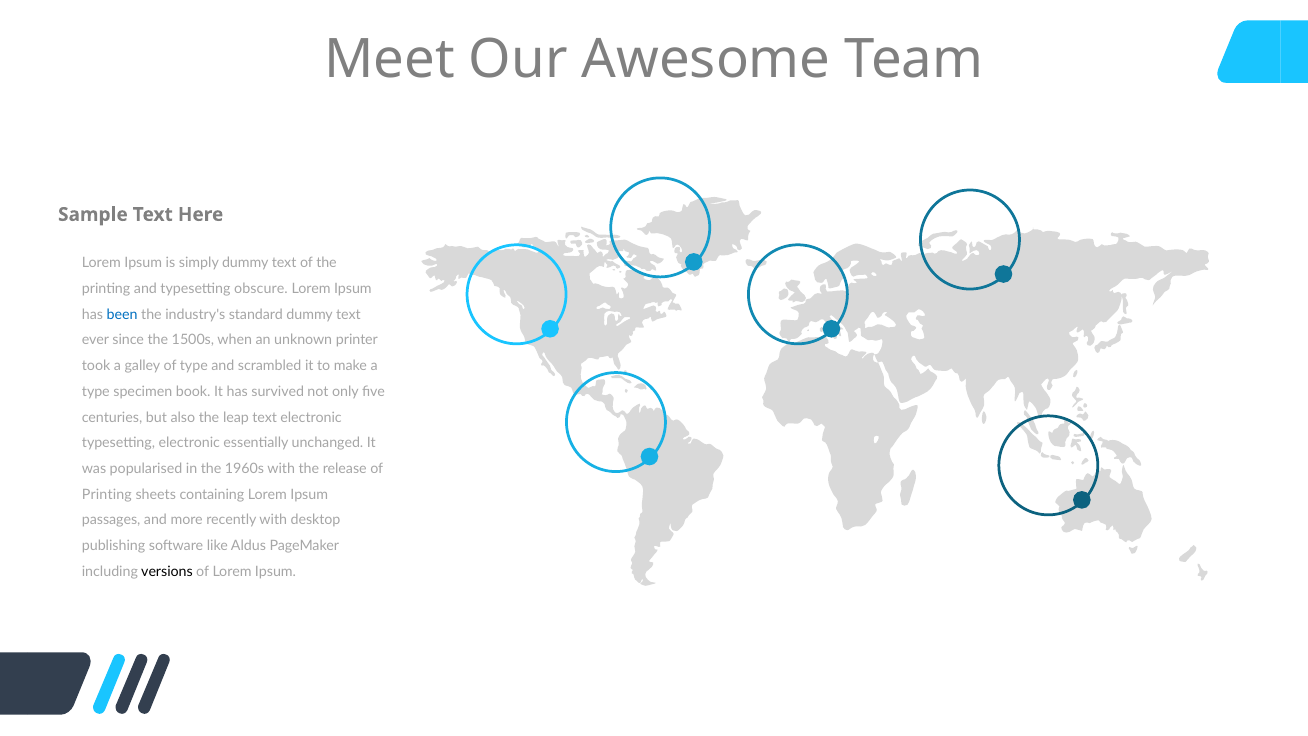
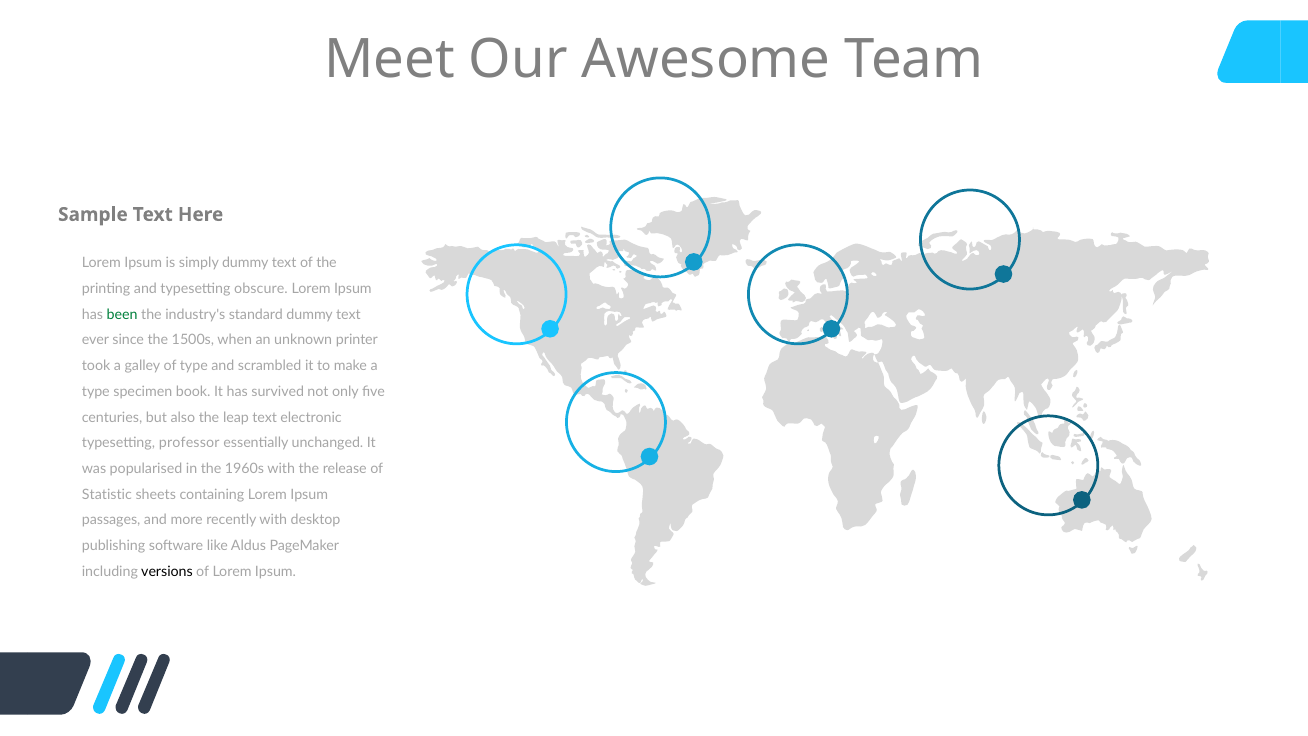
been colour: blue -> green
typesetting electronic: electronic -> professor
Printing at (107, 494): Printing -> Statistic
